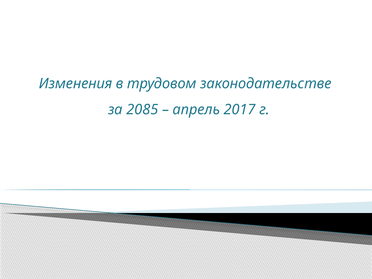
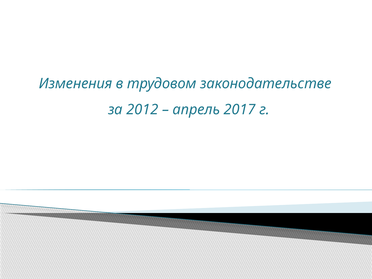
2085: 2085 -> 2012
